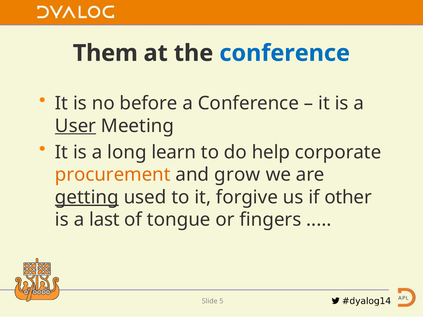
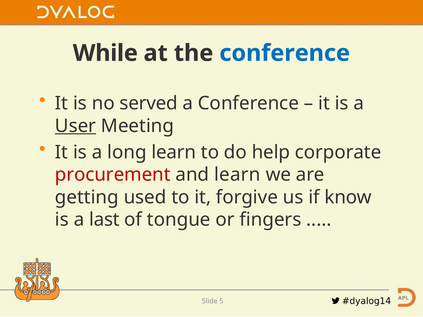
Them: Them -> While
before: before -> served
procurement colour: orange -> red
and grow: grow -> learn
getting underline: present -> none
other: other -> know
